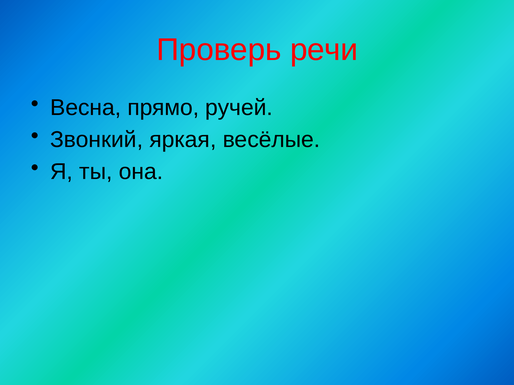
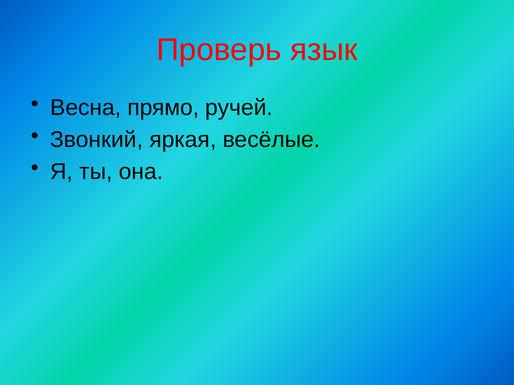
речи: речи -> язык
